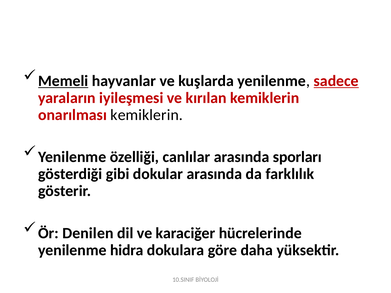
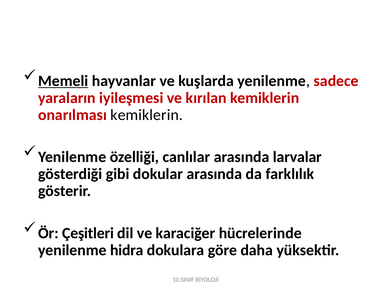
sadece underline: present -> none
sporları: sporları -> larvalar
Denilen: Denilen -> Çeşitleri
